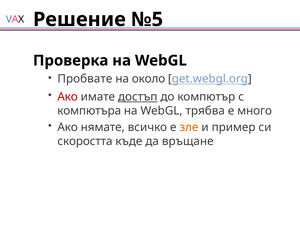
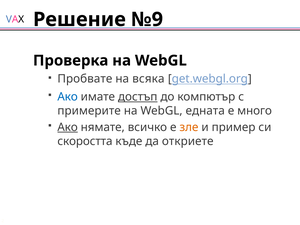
№5: №5 -> №9
около: около -> всяка
Ако at (68, 97) colour: red -> blue
компютъра: компютъра -> примерите
трябва: трябва -> едната
Ако at (68, 127) underline: none -> present
връщане: връщане -> откриете
